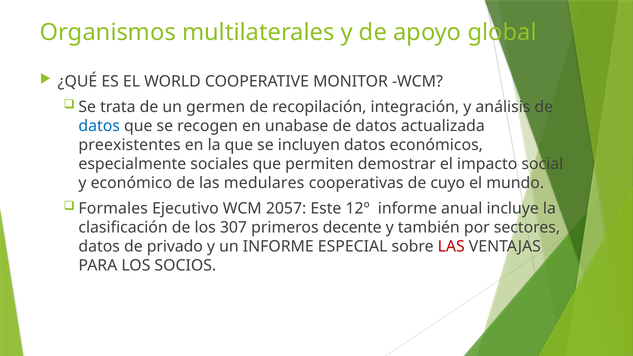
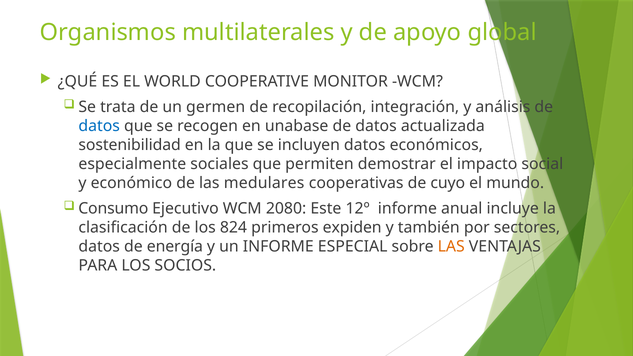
preexistentes: preexistentes -> sostenibilidad
Formales: Formales -> Consumo
2057: 2057 -> 2080
307: 307 -> 824
decente: decente -> expiden
privado: privado -> energía
LAS at (451, 247) colour: red -> orange
